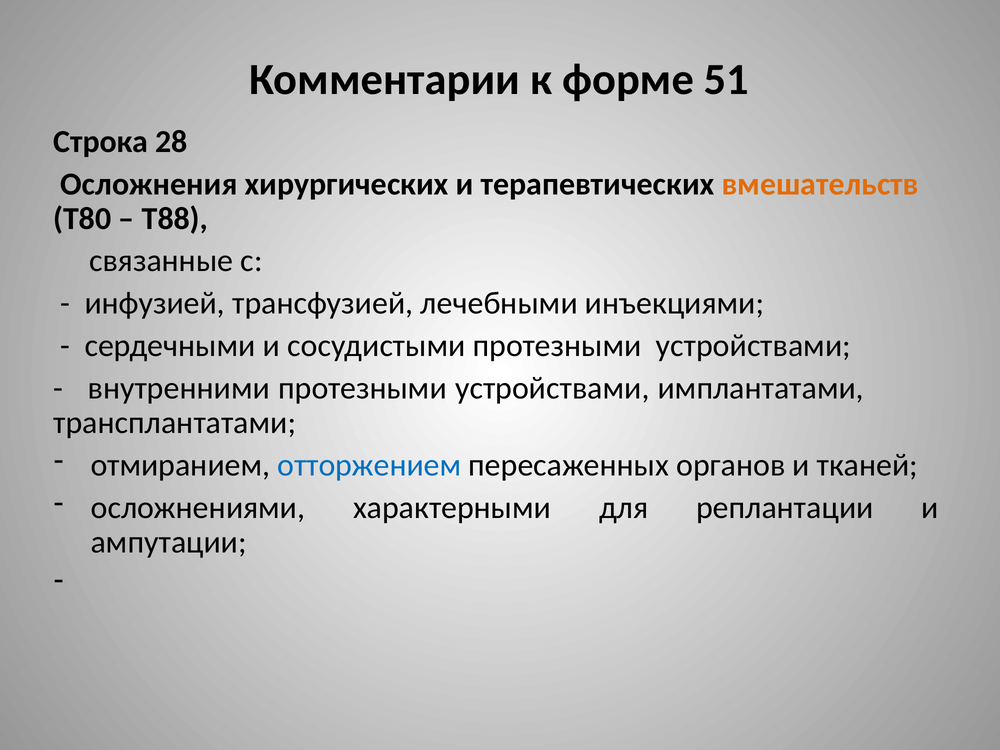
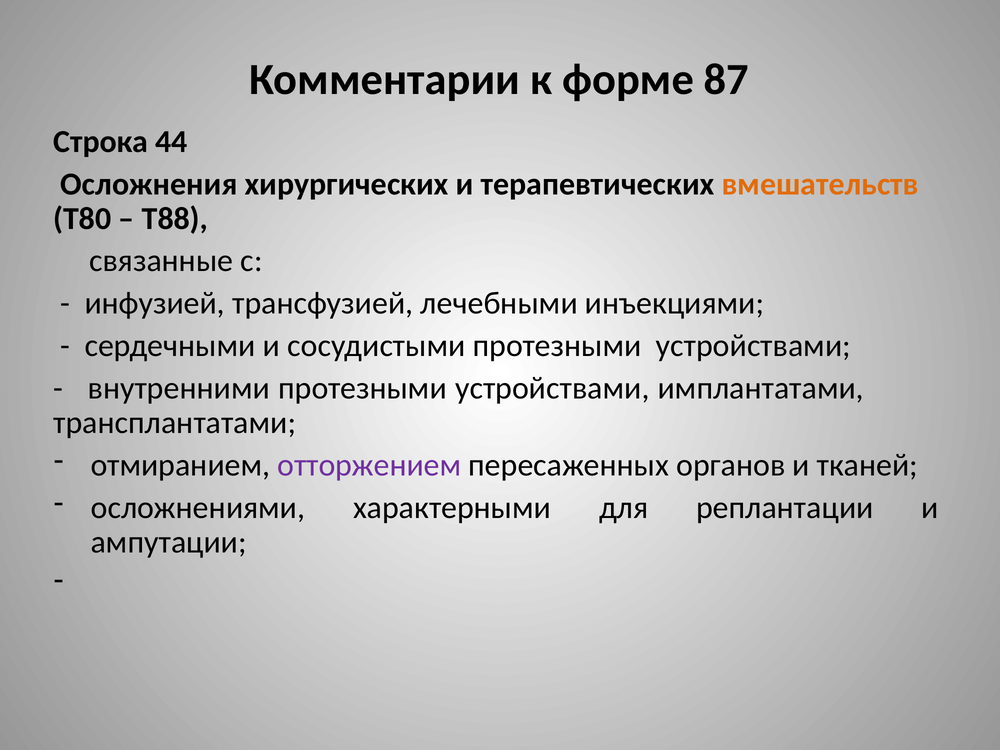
51: 51 -> 87
28: 28 -> 44
отторжением colour: blue -> purple
